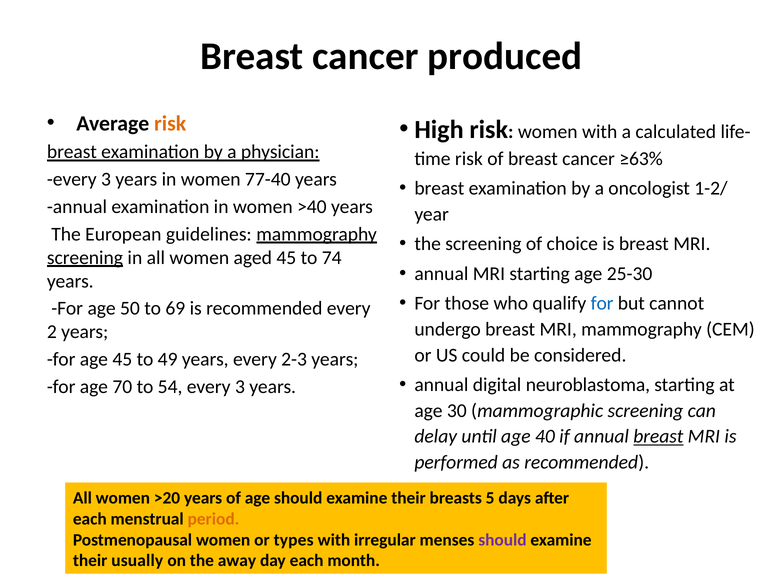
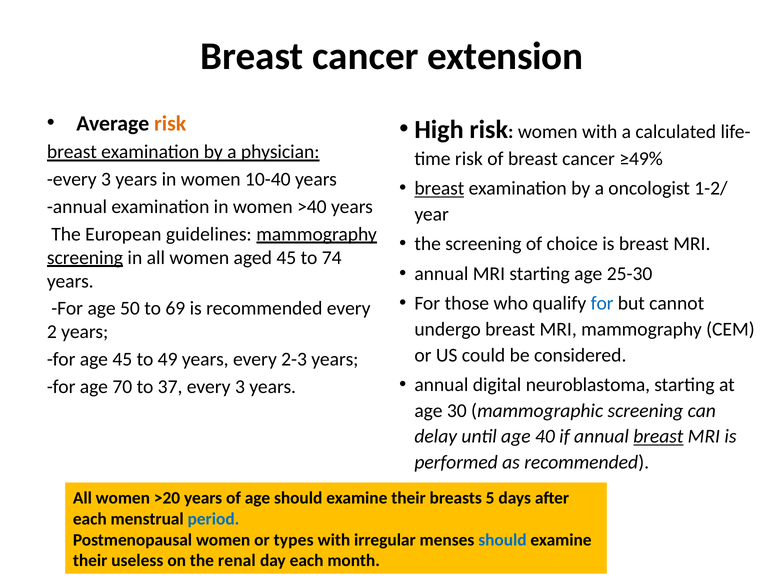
produced: produced -> extension
≥63%: ≥63% -> ≥49%
77-40: 77-40 -> 10-40
breast at (439, 189) underline: none -> present
54: 54 -> 37
period colour: orange -> blue
should at (502, 540) colour: purple -> blue
usually: usually -> useless
away: away -> renal
